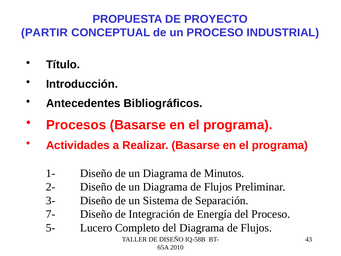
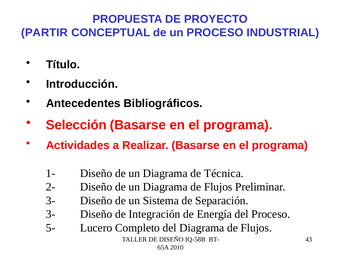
Procesos: Procesos -> Selección
Minutos: Minutos -> Técnica
7- at (51, 214): 7- -> 3-
